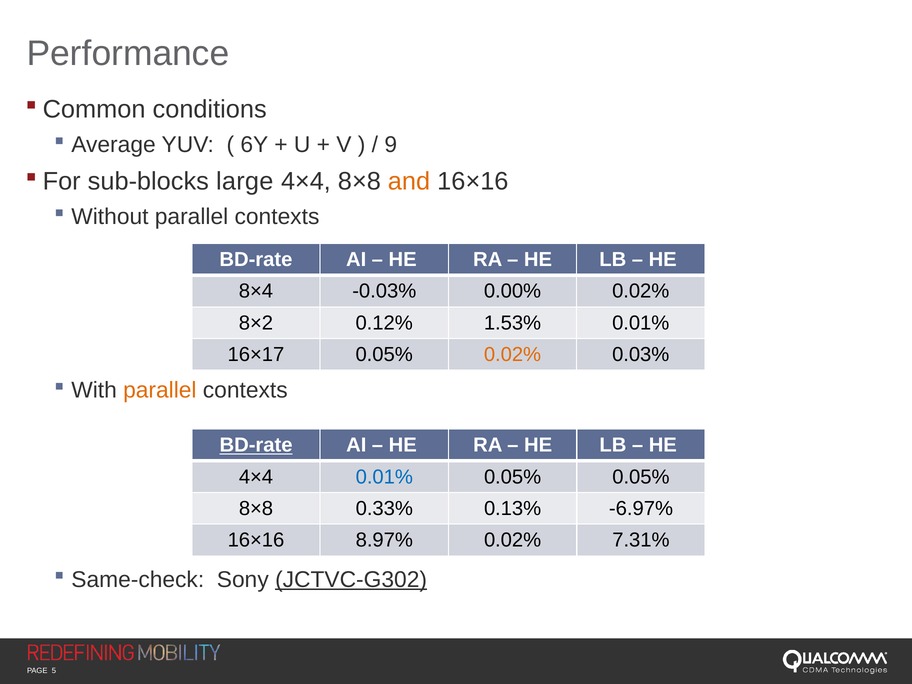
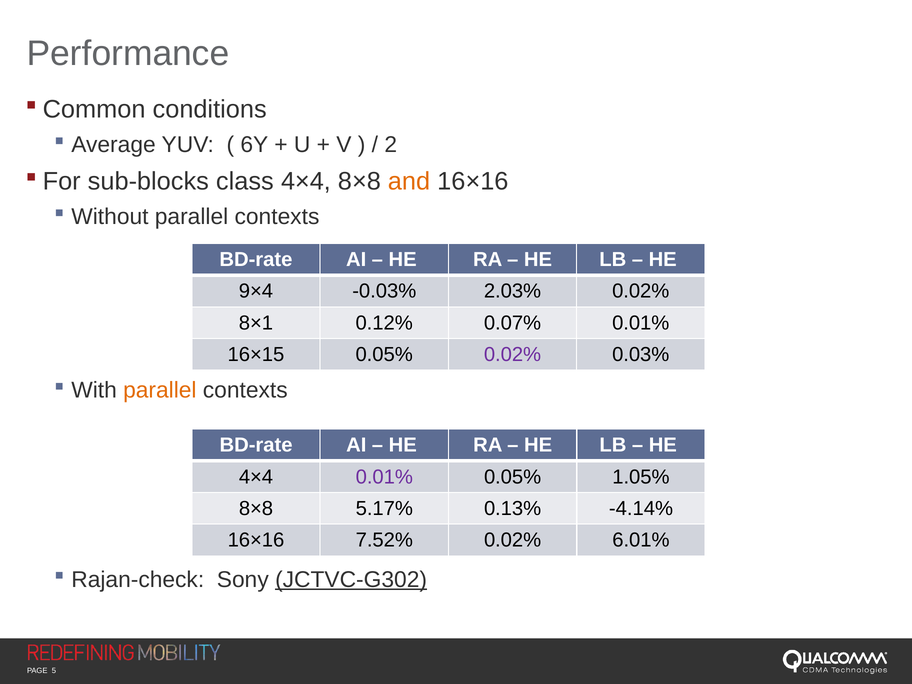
9: 9 -> 2
large: large -> class
8×4: 8×4 -> 9×4
0.00%: 0.00% -> 2.03%
8×2: 8×2 -> 8×1
1.53%: 1.53% -> 0.07%
16×17: 16×17 -> 16×15
0.02% at (513, 355) colour: orange -> purple
BD-rate at (256, 445) underline: present -> none
0.01% at (384, 477) colour: blue -> purple
0.05% 0.05%: 0.05% -> 1.05%
0.33%: 0.33% -> 5.17%
-6.97%: -6.97% -> -4.14%
8.97%: 8.97% -> 7.52%
7.31%: 7.31% -> 6.01%
Same-check: Same-check -> Rajan-check
